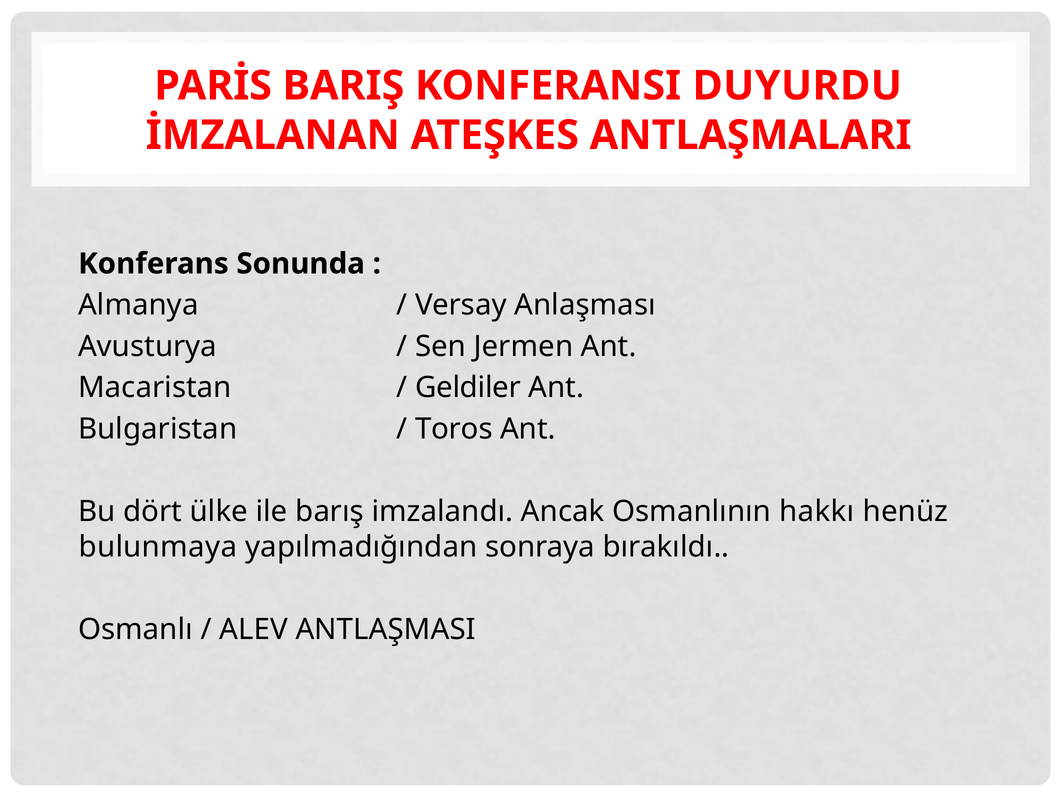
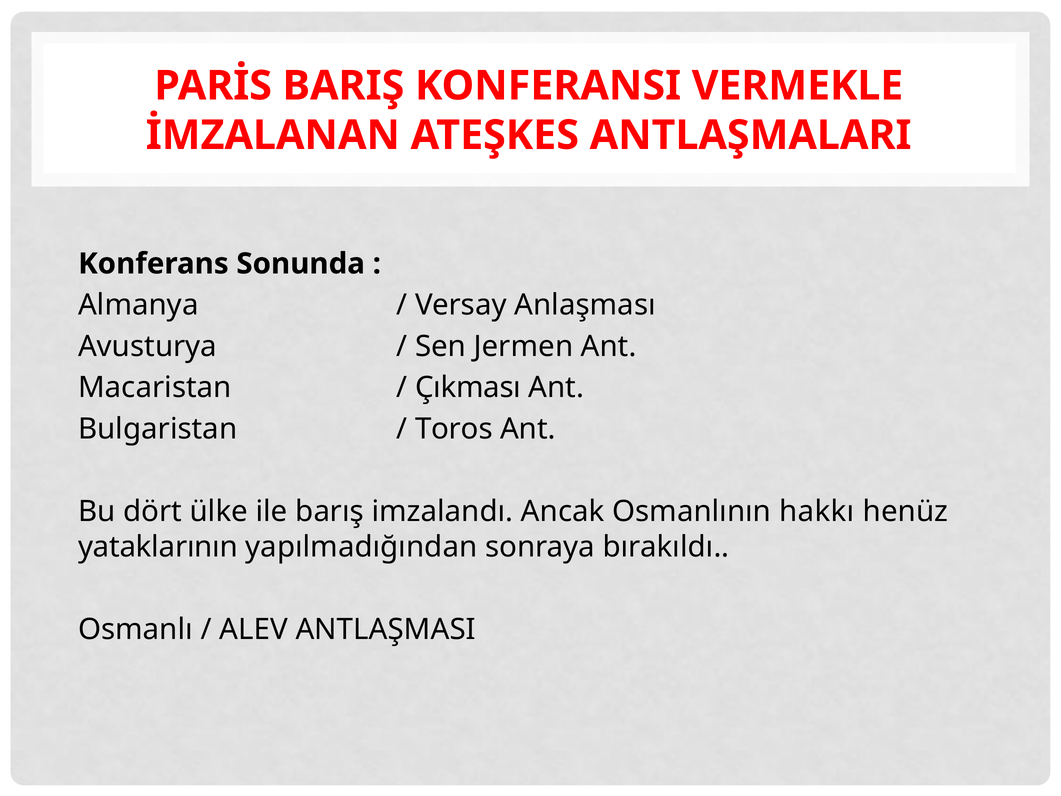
DUYURDU: DUYURDU -> VERMEKLE
Geldiler: Geldiler -> Çıkması
bulunmaya: bulunmaya -> yataklarının
